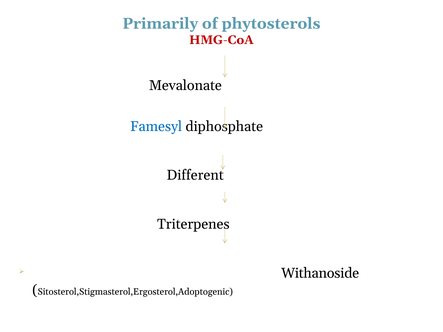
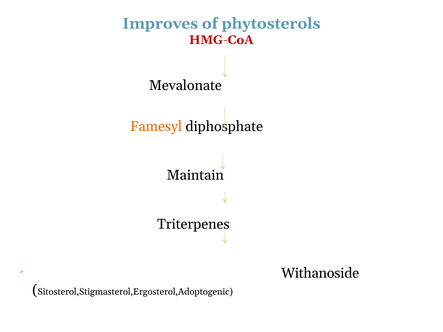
Primarily: Primarily -> Improves
Famesyl colour: blue -> orange
Different: Different -> Maintain
